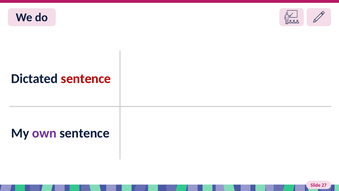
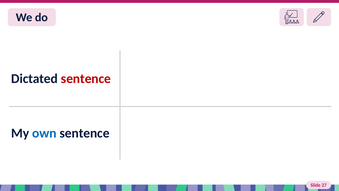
own colour: purple -> blue
